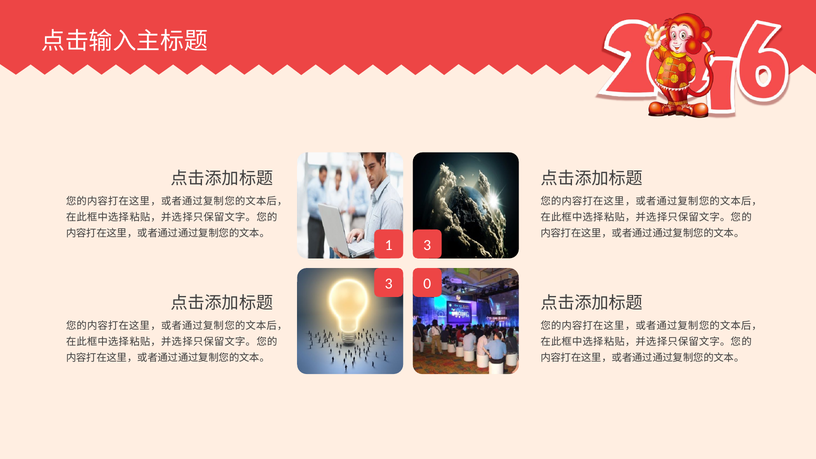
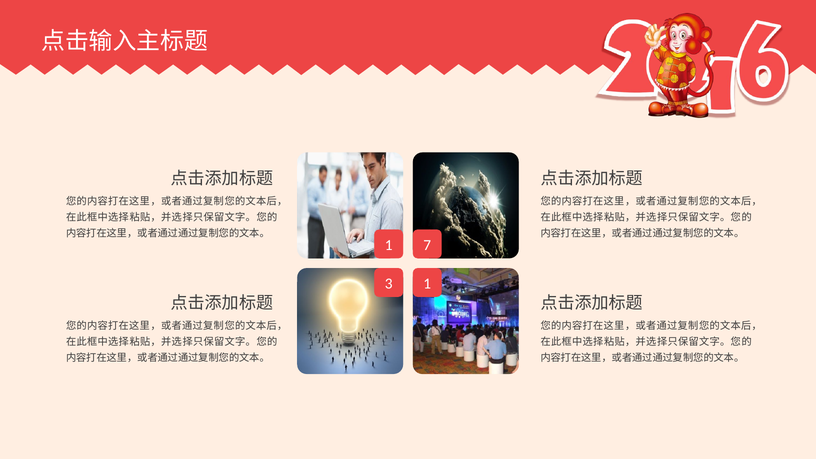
1 3: 3 -> 7
3 0: 0 -> 1
